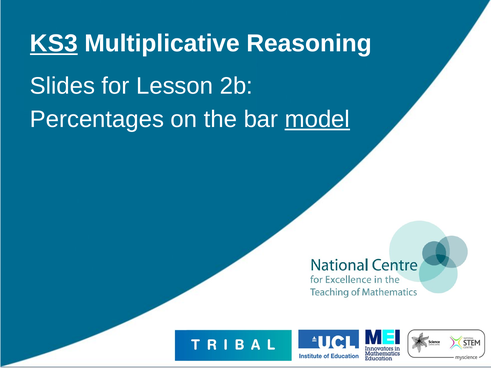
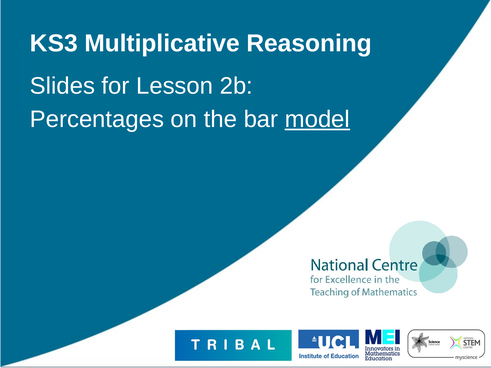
KS3 underline: present -> none
